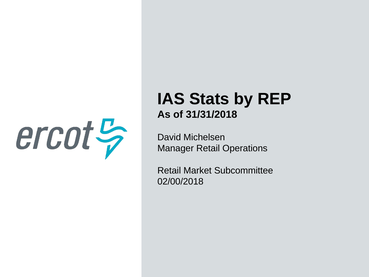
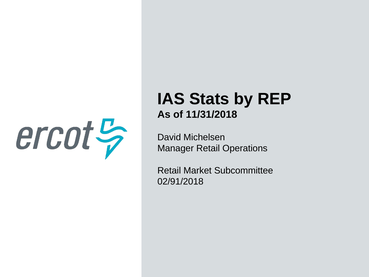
31/31/2018: 31/31/2018 -> 11/31/2018
02/00/2018: 02/00/2018 -> 02/91/2018
